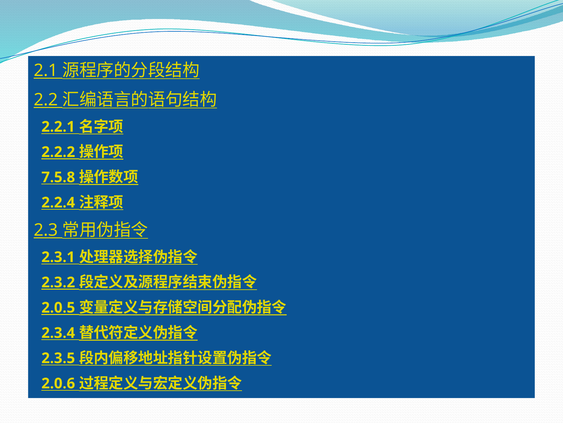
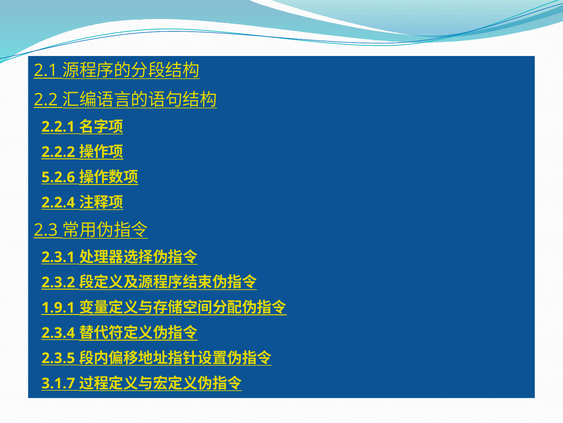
7.5.8: 7.5.8 -> 5.2.6
2.0.5: 2.0.5 -> 1.9.1
2.0.6: 2.0.6 -> 3.1.7
